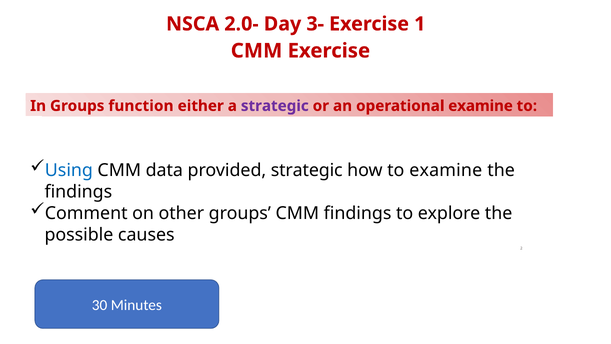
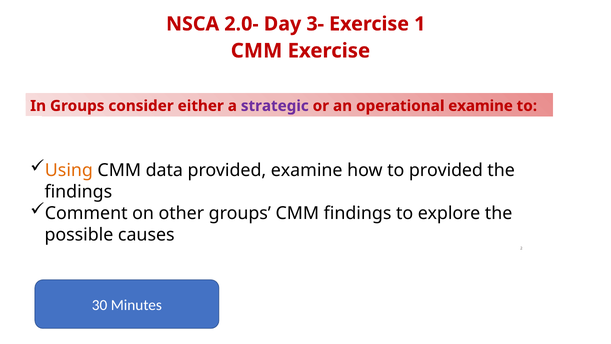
function: function -> consider
Using colour: blue -> orange
provided strategic: strategic -> examine
to examine: examine -> provided
